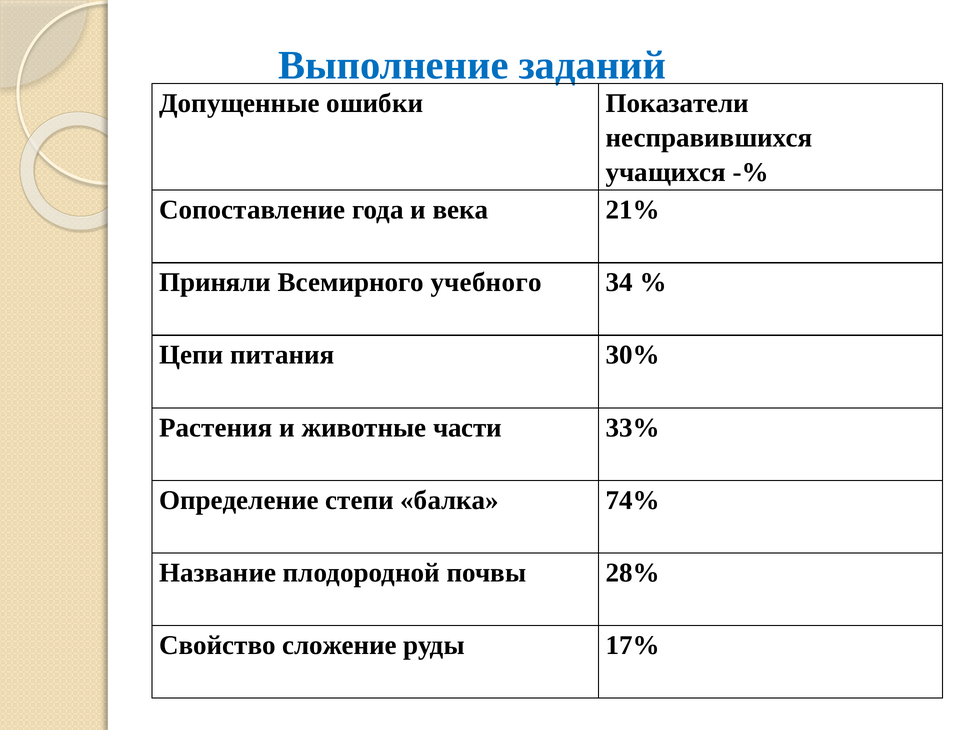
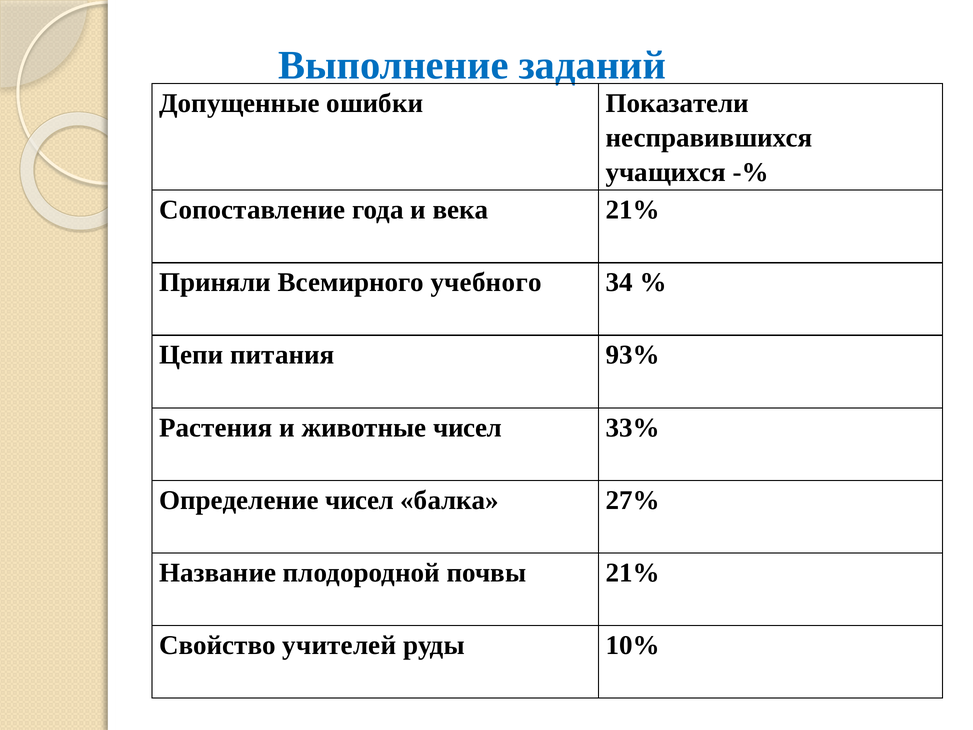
30%: 30% -> 93%
животные части: части -> чисел
Определение степи: степи -> чисел
74%: 74% -> 27%
почвы 28%: 28% -> 21%
сложение: сложение -> учителей
17%: 17% -> 10%
